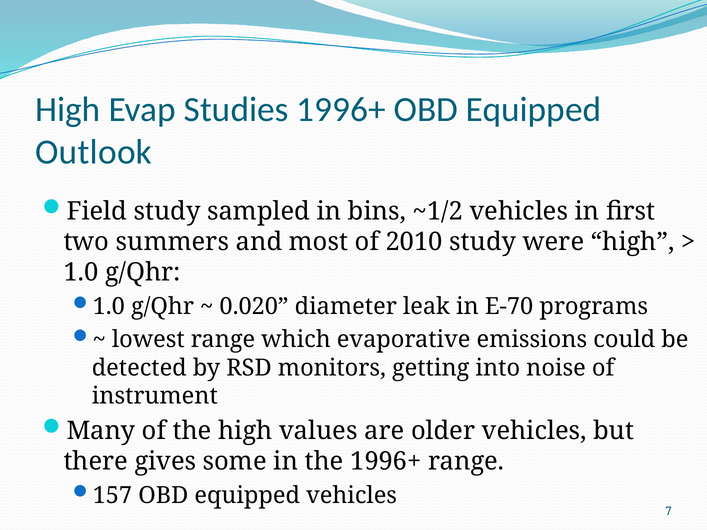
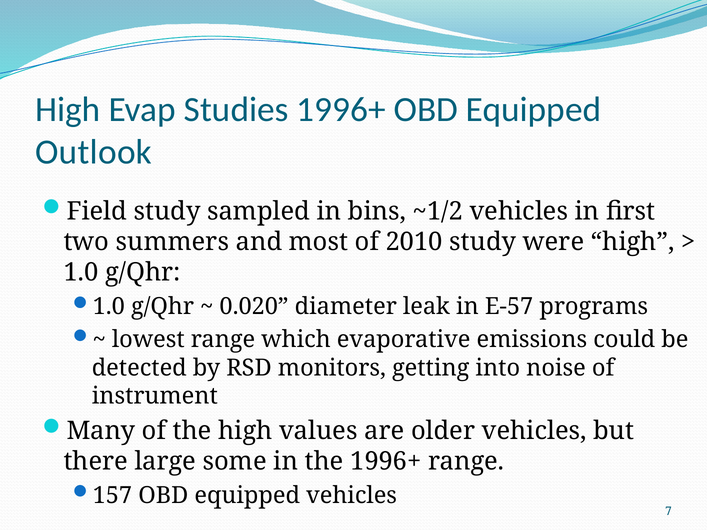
E-70: E-70 -> E-57
gives: gives -> large
